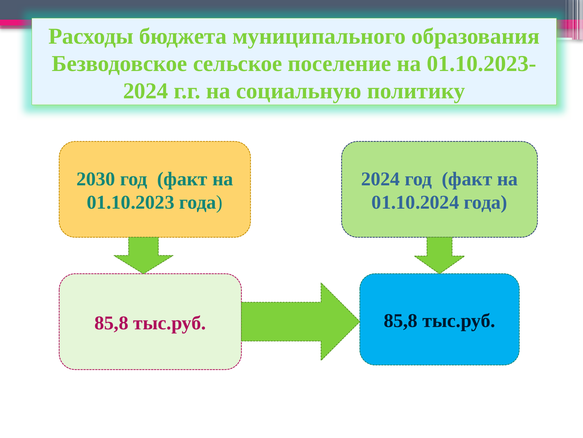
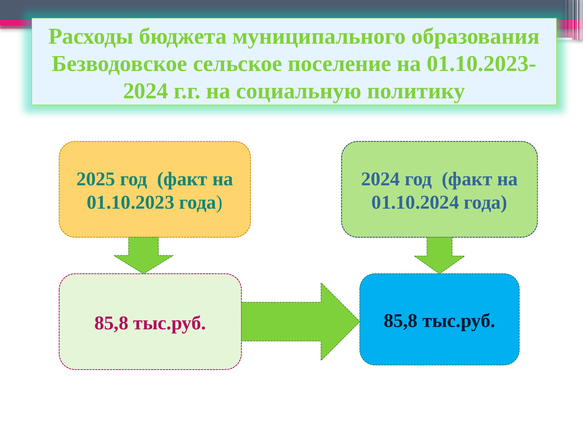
2030: 2030 -> 2025
